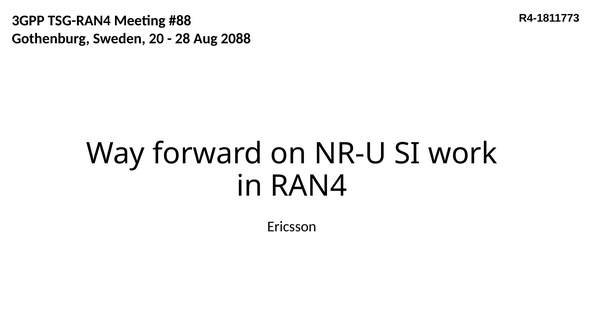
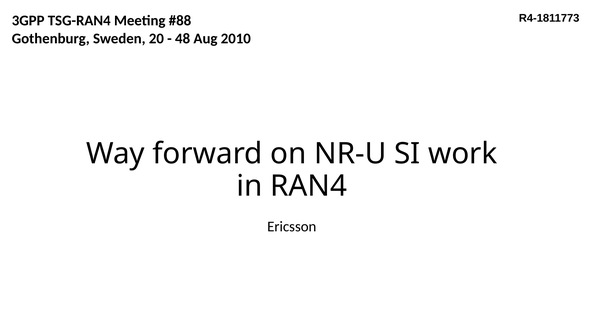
28: 28 -> 48
2088: 2088 -> 2010
